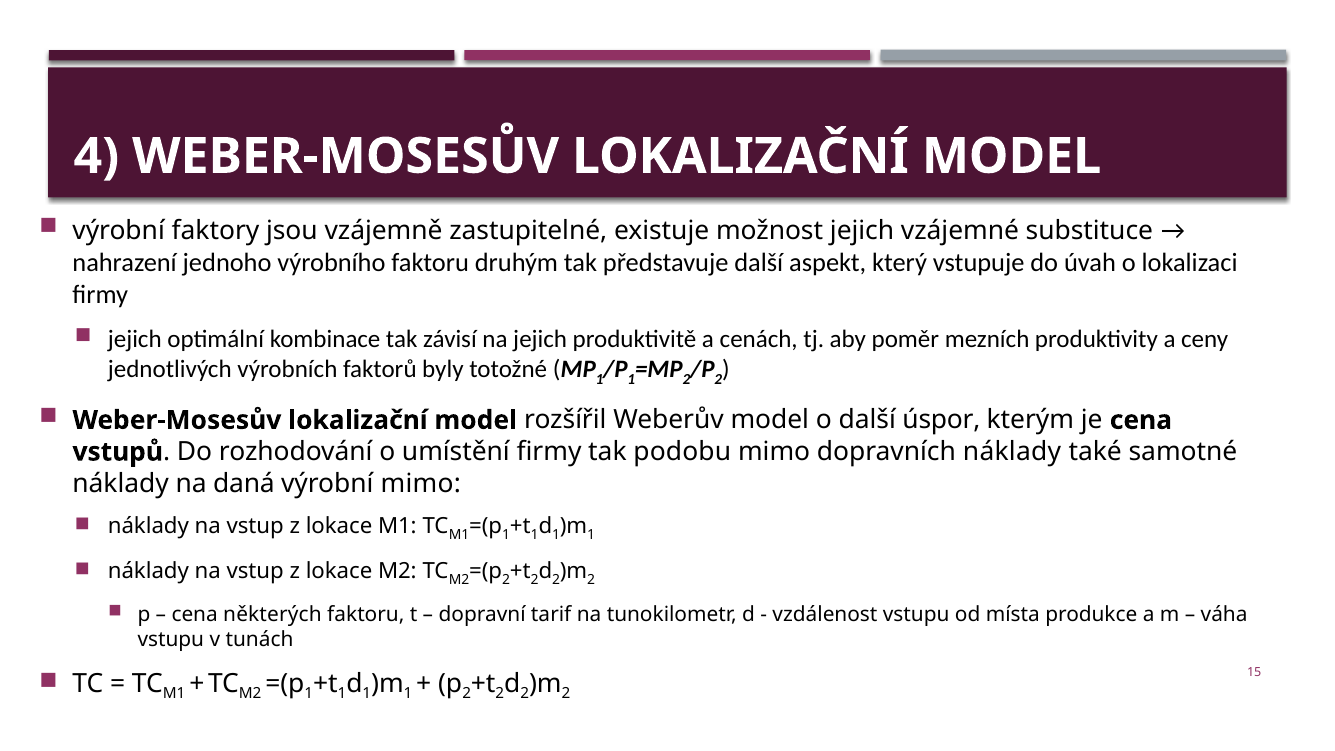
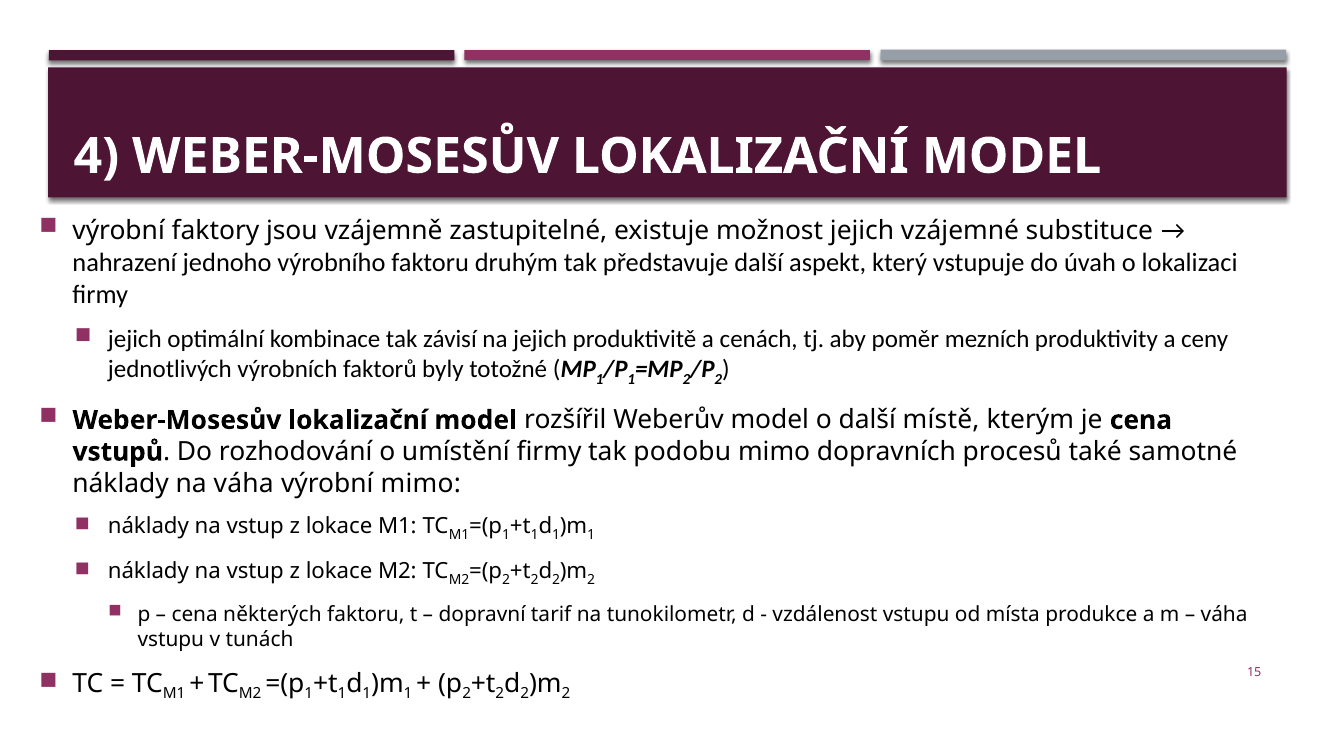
úspor: úspor -> místě
dopravních náklady: náklady -> procesů
na daná: daná -> váha
